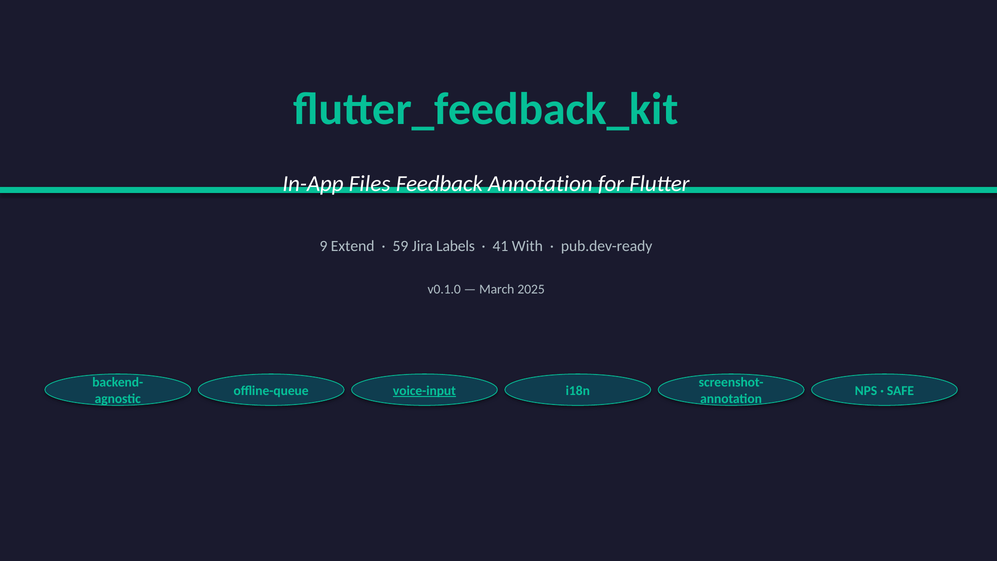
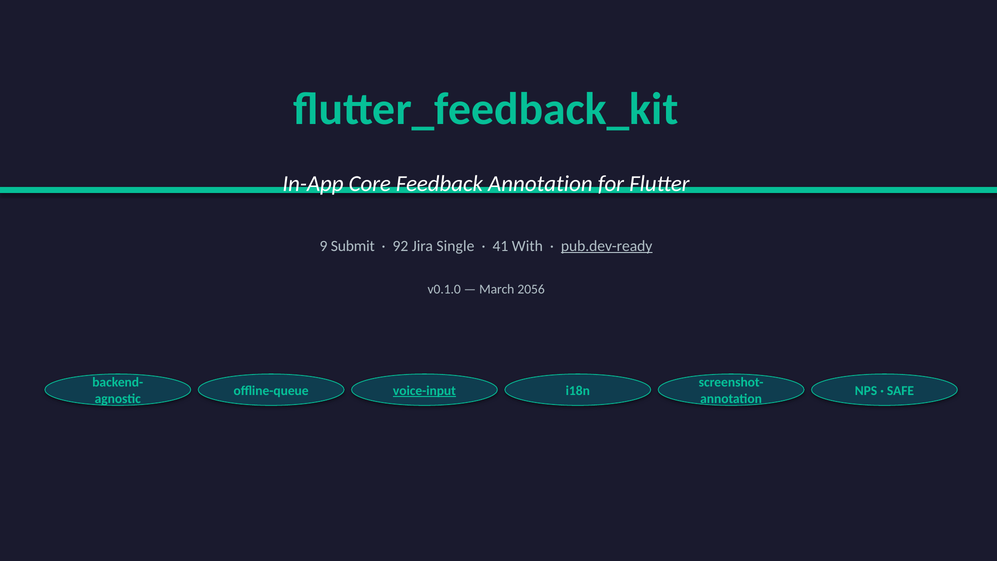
Files: Files -> Core
Extend: Extend -> Submit
59: 59 -> 92
Labels: Labels -> Single
pub.dev-ready underline: none -> present
2025: 2025 -> 2056
